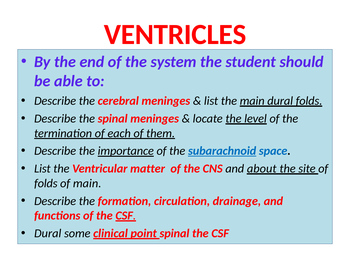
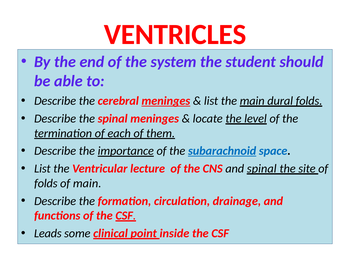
meninges at (166, 101) underline: none -> present
matter: matter -> lecture
and about: about -> spinal
Dural at (48, 233): Dural -> Leads
point spinal: spinal -> inside
